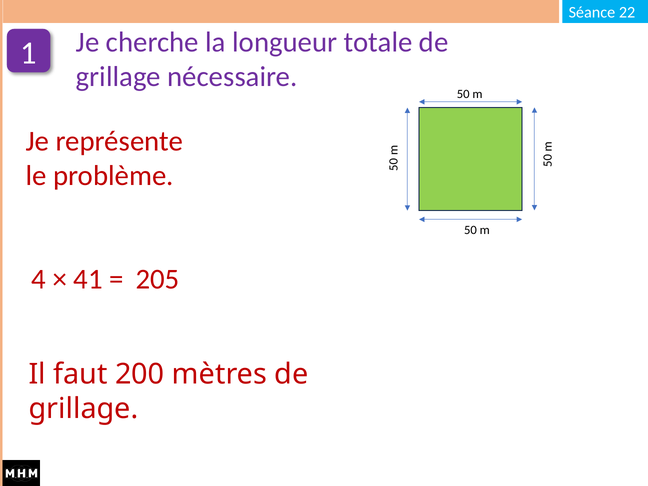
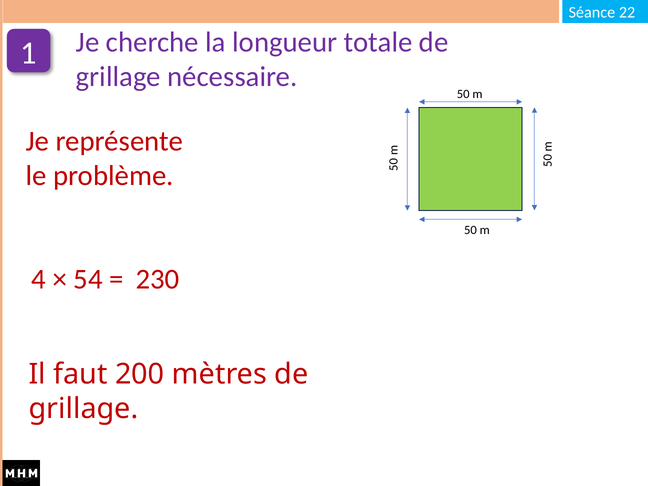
41: 41 -> 54
205: 205 -> 230
